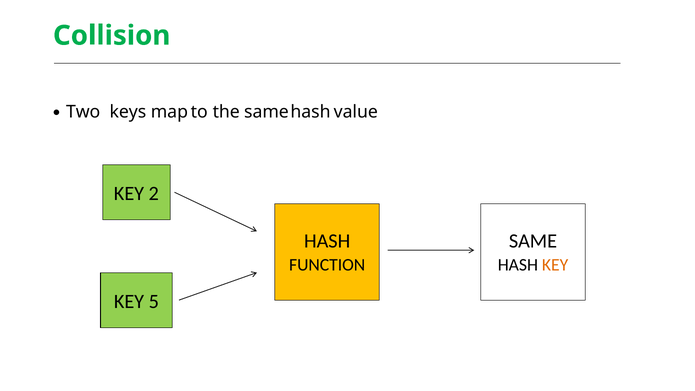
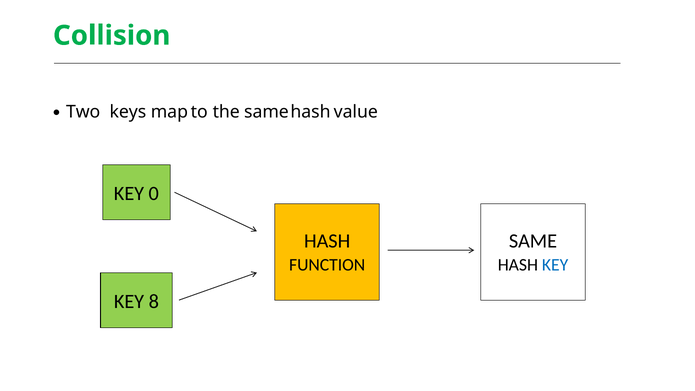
2: 2 -> 0
KEY at (555, 265) colour: orange -> blue
5: 5 -> 8
